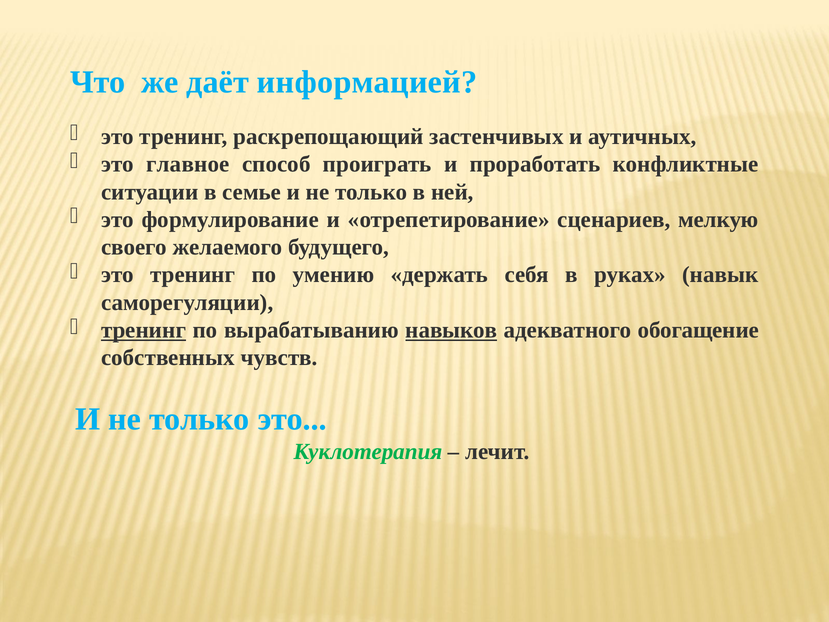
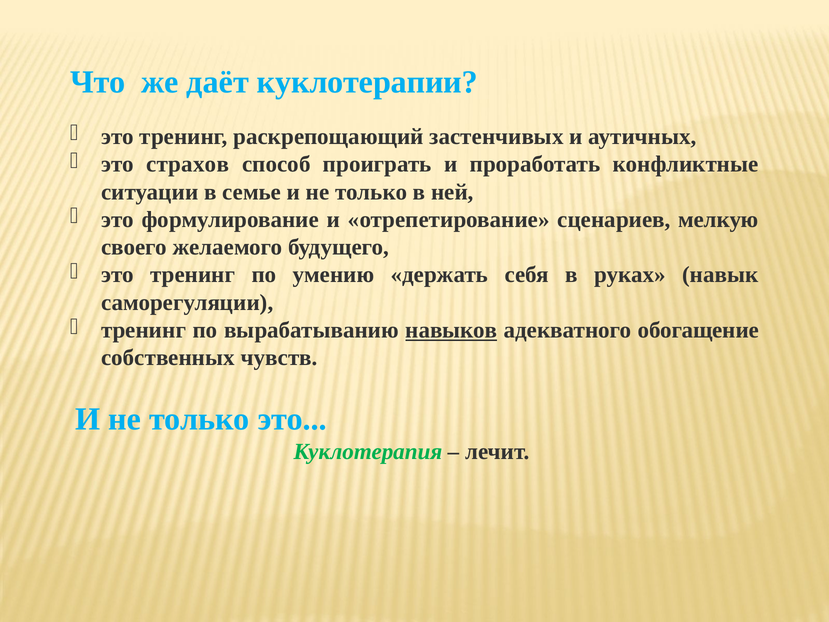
информацией: информацией -> куклотерапии
главное: главное -> страхов
тренинг at (144, 330) underline: present -> none
